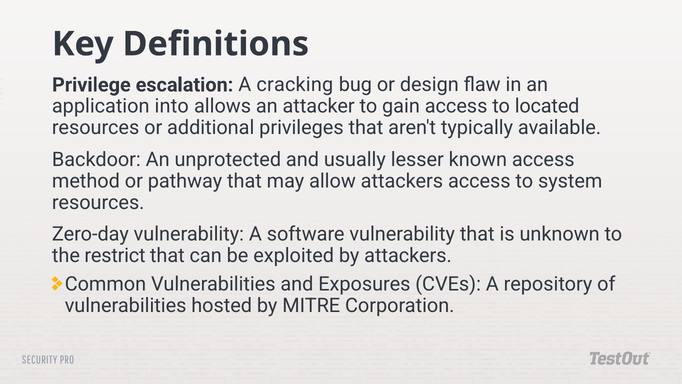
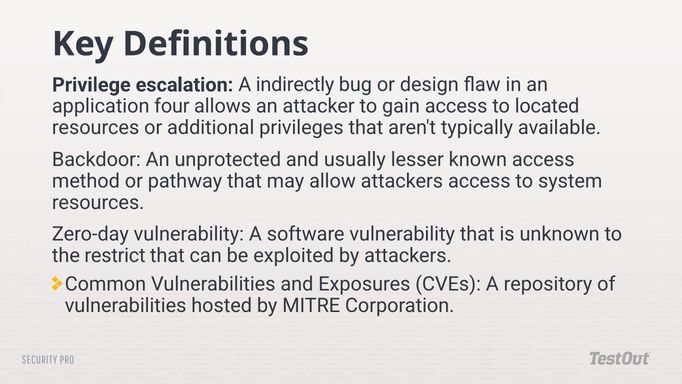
cracking: cracking -> indirectly
into: into -> four
